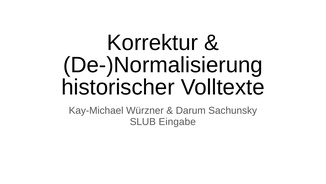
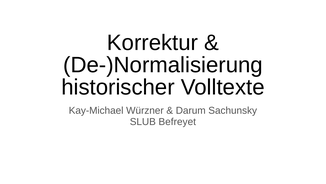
Eingabe: Eingabe -> Befreyet
